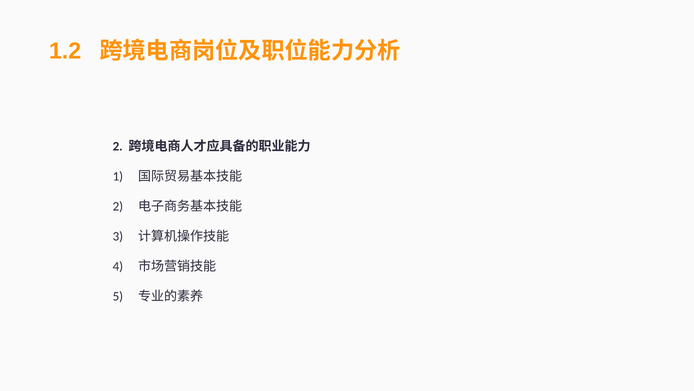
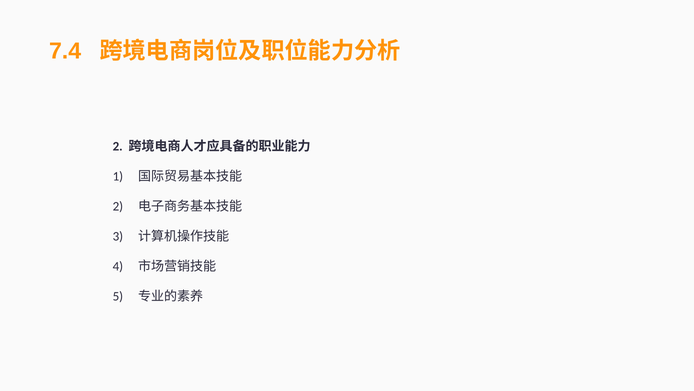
1.2: 1.2 -> 7.4
